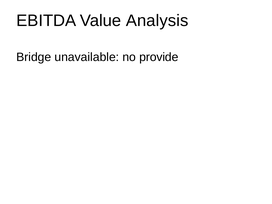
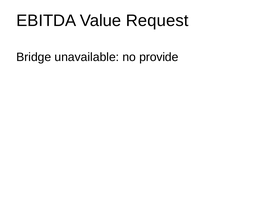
Analysis: Analysis -> Request
